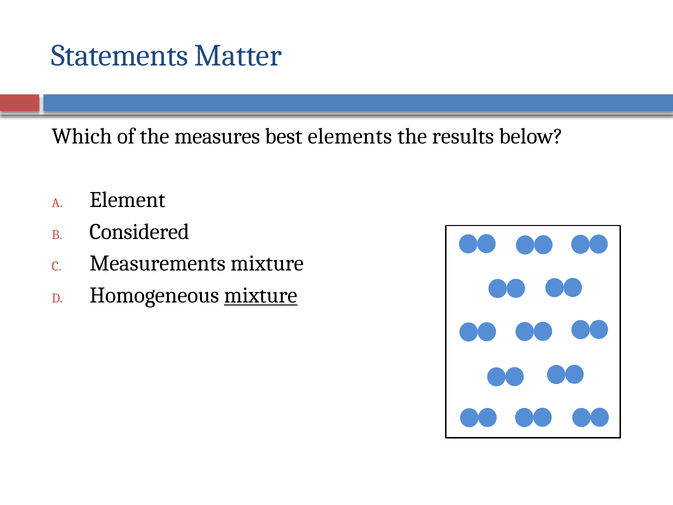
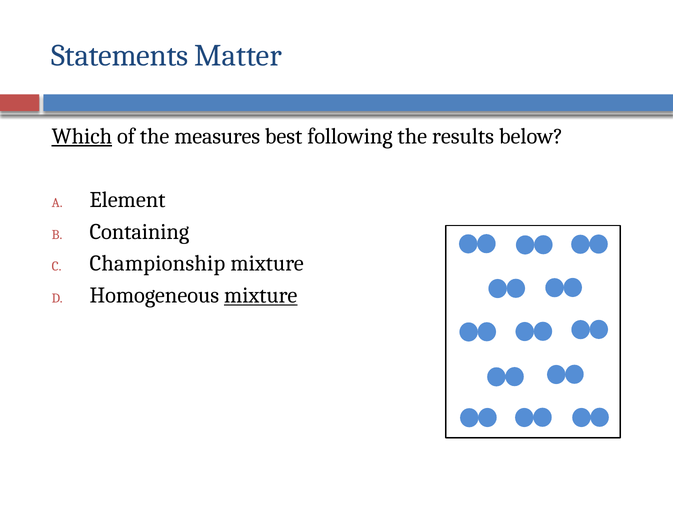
Which underline: none -> present
elements: elements -> following
Considered: Considered -> Containing
Measurements: Measurements -> Championship
